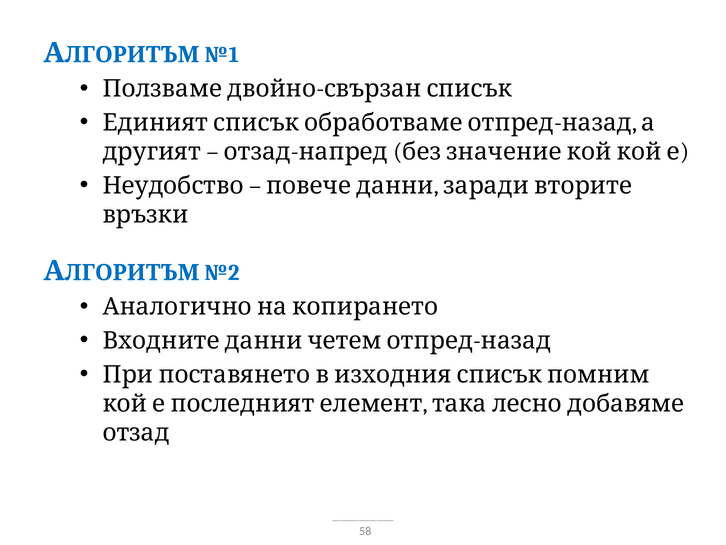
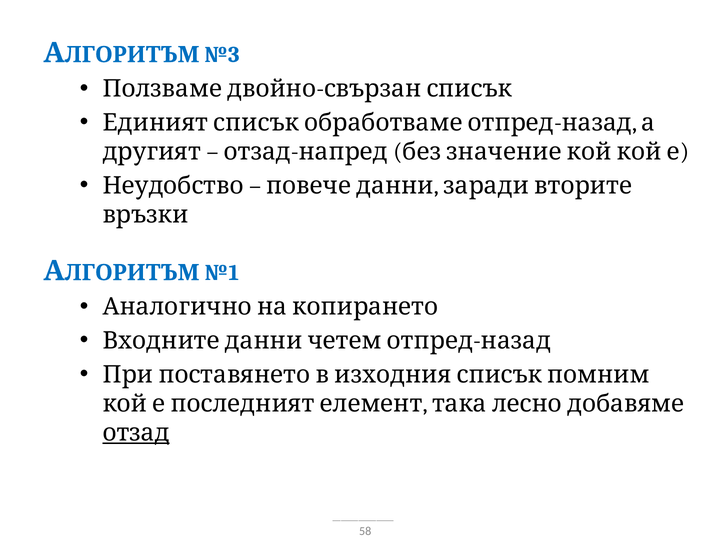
№1: №1 -> №3
№2: №2 -> №1
отзад at (136, 432) underline: none -> present
